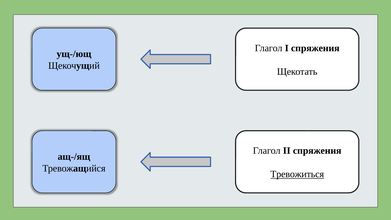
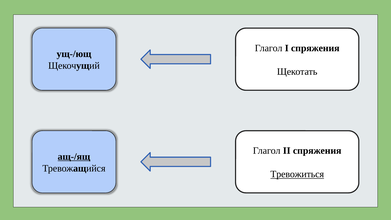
ащ-/ящ underline: none -> present
